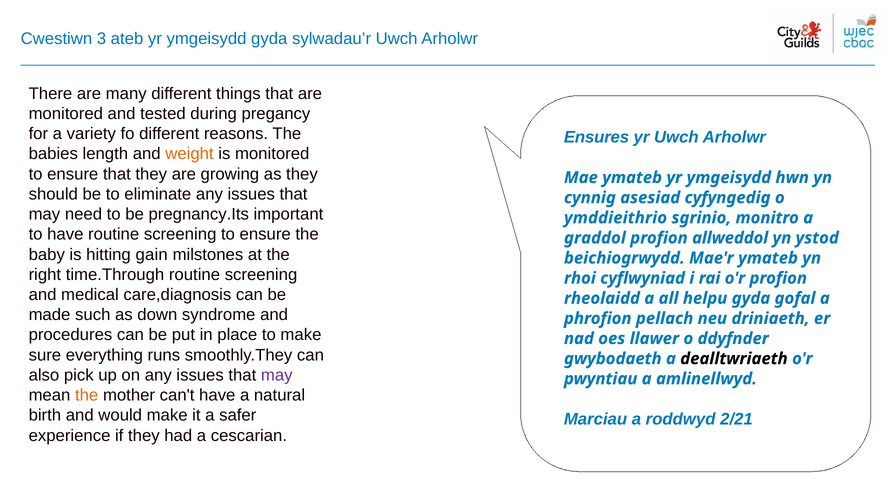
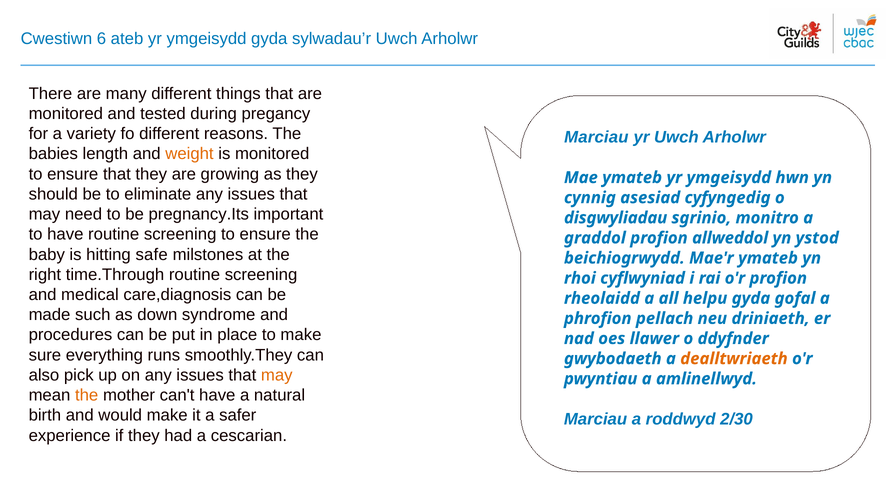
3: 3 -> 6
Ensures at (597, 137): Ensures -> Marciau
ymddieithrio: ymddieithrio -> disgwyliadau
gain: gain -> safe
dealltwriaeth colour: black -> orange
may at (277, 375) colour: purple -> orange
2/21: 2/21 -> 2/30
